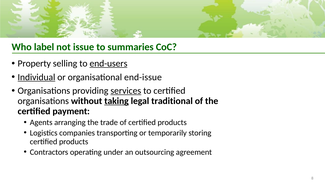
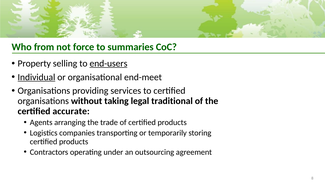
label: label -> from
issue: issue -> force
end-issue: end-issue -> end-meet
services underline: present -> none
taking underline: present -> none
payment: payment -> accurate
